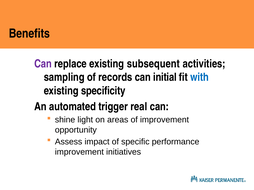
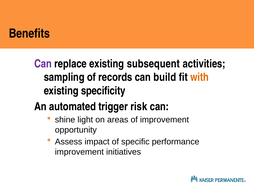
initial: initial -> build
with colour: blue -> orange
real: real -> risk
